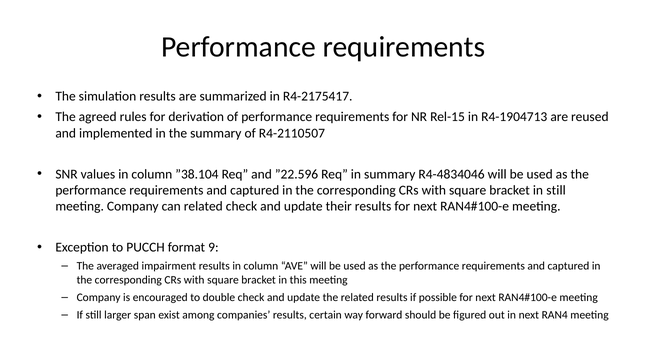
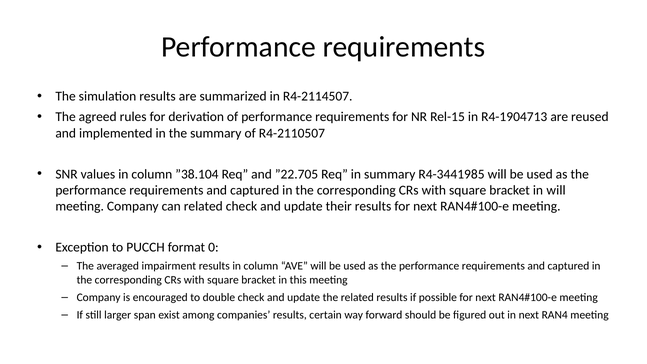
R4-2175417: R4-2175417 -> R4-2114507
”22.596: ”22.596 -> ”22.705
R4-4834046: R4-4834046 -> R4-3441985
in still: still -> will
9: 9 -> 0
